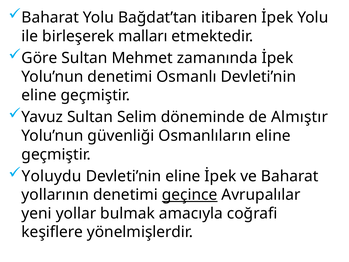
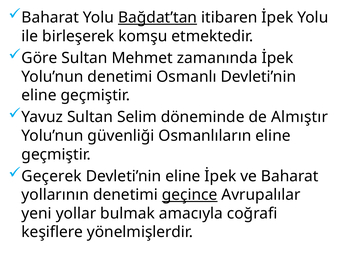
Bağdat’tan underline: none -> present
malları: malları -> komşu
Yoluydu: Yoluydu -> Geçerek
